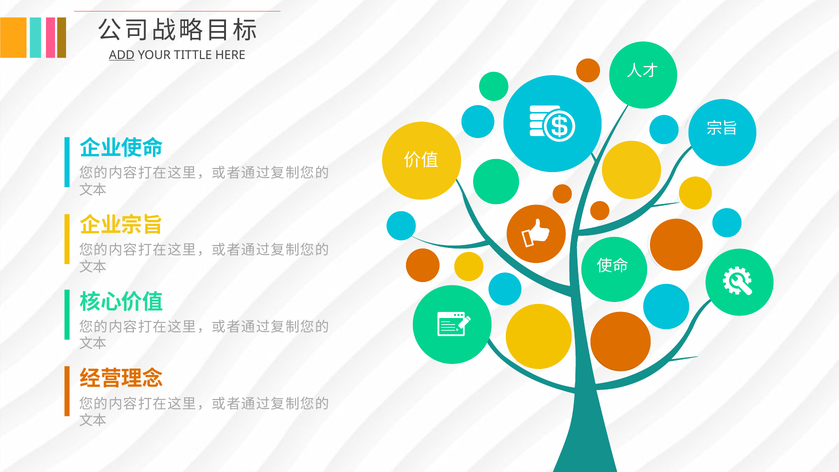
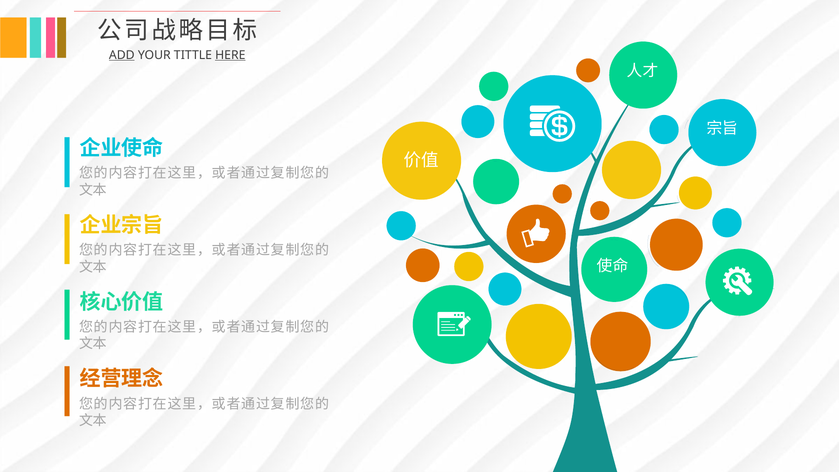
HERE underline: none -> present
